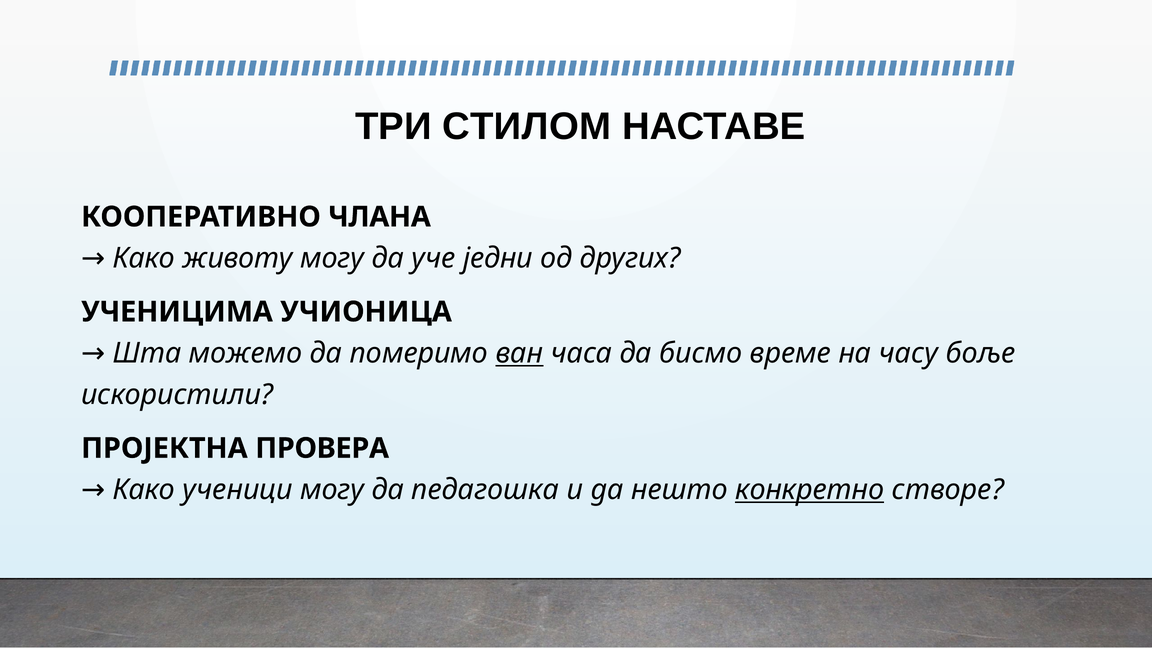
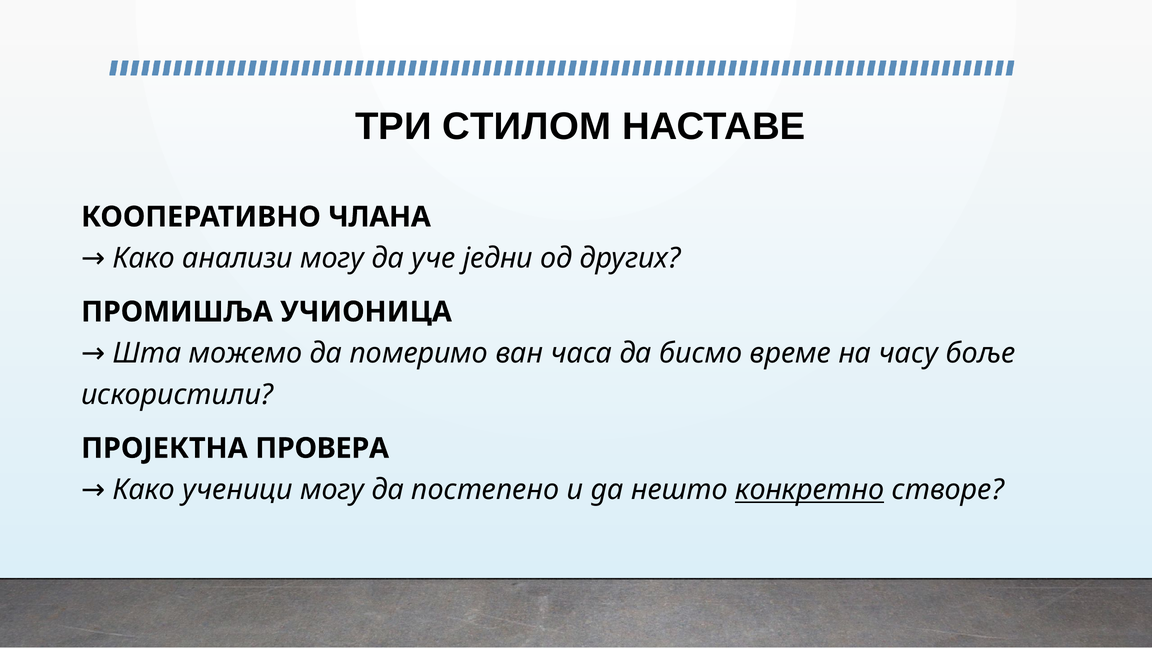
животу: животу -> анализи
УЧЕНИЦИМА: УЧЕНИЦИМА -> ПРОМИШЉА
ван underline: present -> none
педагошка: педагошка -> постепено
